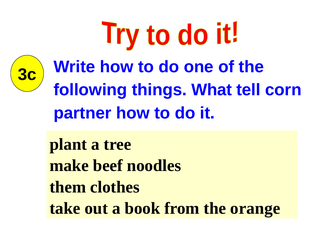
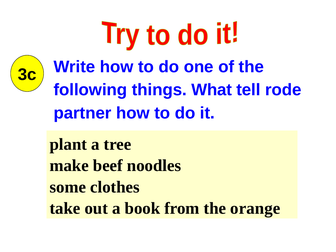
corn: corn -> rode
them: them -> some
